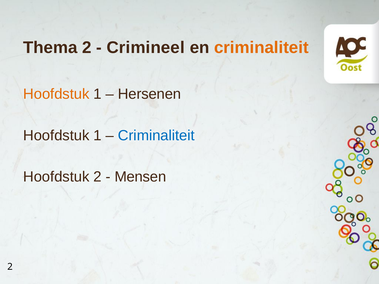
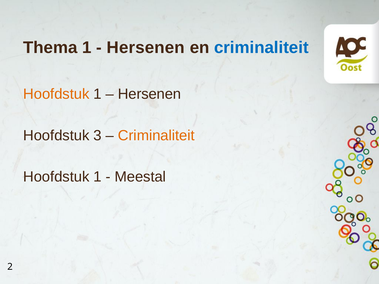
Thema 2: 2 -> 1
Crimineel at (146, 48): Crimineel -> Hersenen
criminaliteit at (261, 48) colour: orange -> blue
1 at (98, 136): 1 -> 3
Criminaliteit at (156, 136) colour: blue -> orange
2 at (98, 177): 2 -> 1
Mensen: Mensen -> Meestal
